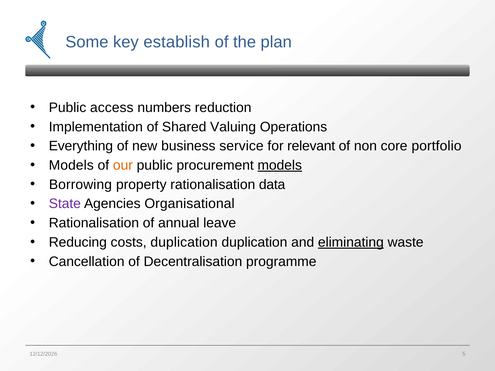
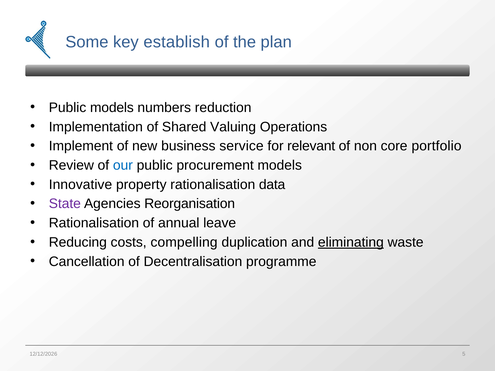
Public access: access -> models
Everything: Everything -> Implement
Models at (71, 165): Models -> Review
our colour: orange -> blue
models at (280, 165) underline: present -> none
Borrowing: Borrowing -> Innovative
Organisational: Organisational -> Reorganisation
costs duplication: duplication -> compelling
